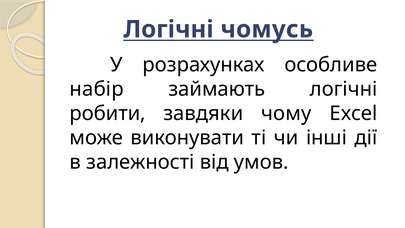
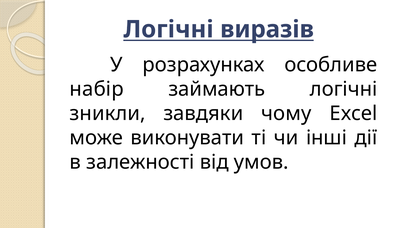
чомусь: чомусь -> виразів
робити: робити -> зникли
